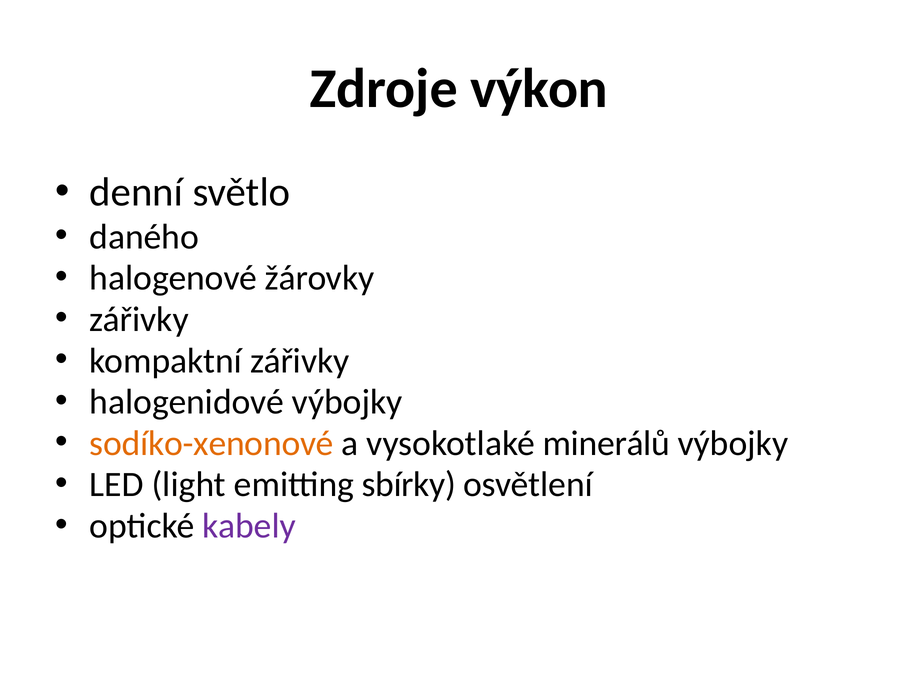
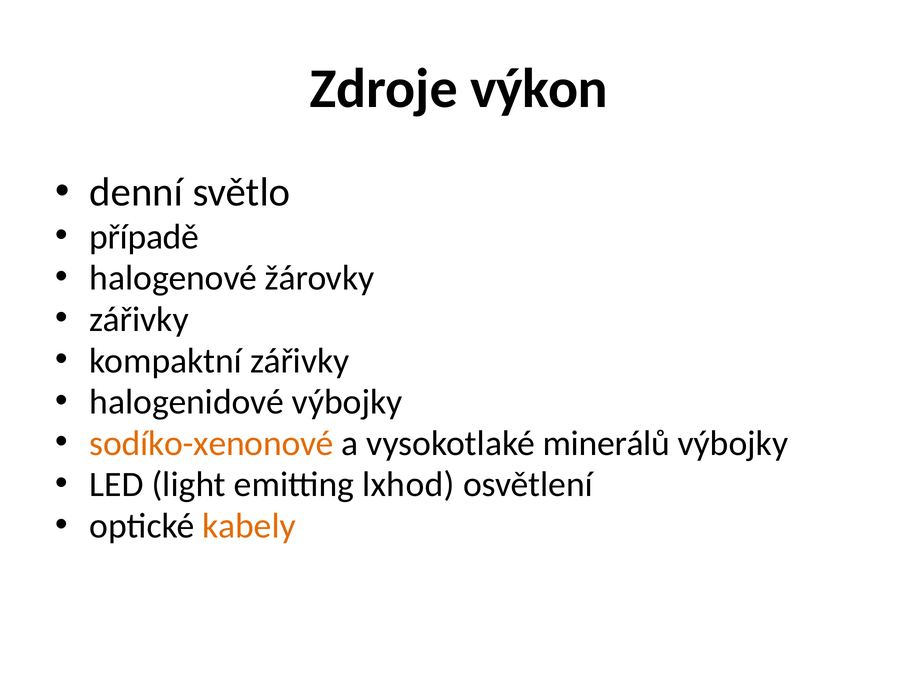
daného: daného -> případě
sbírky: sbírky -> lxhod
kabely colour: purple -> orange
